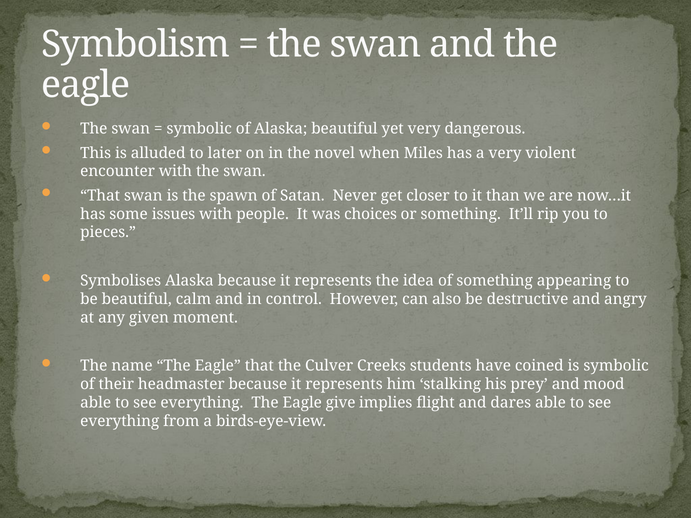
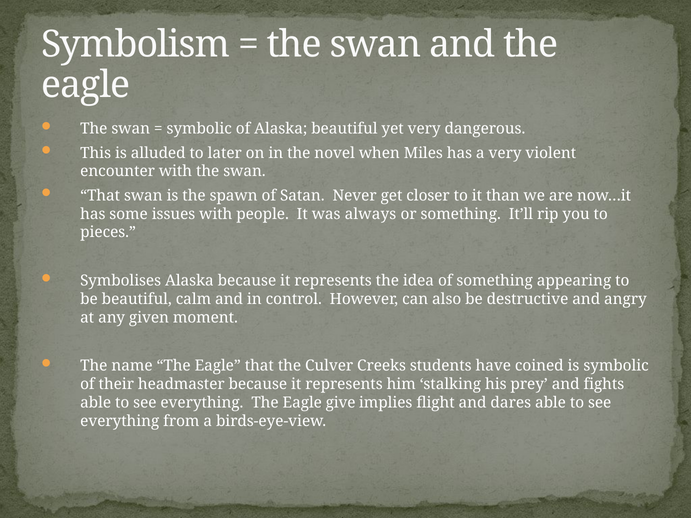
choices: choices -> always
mood: mood -> fights
